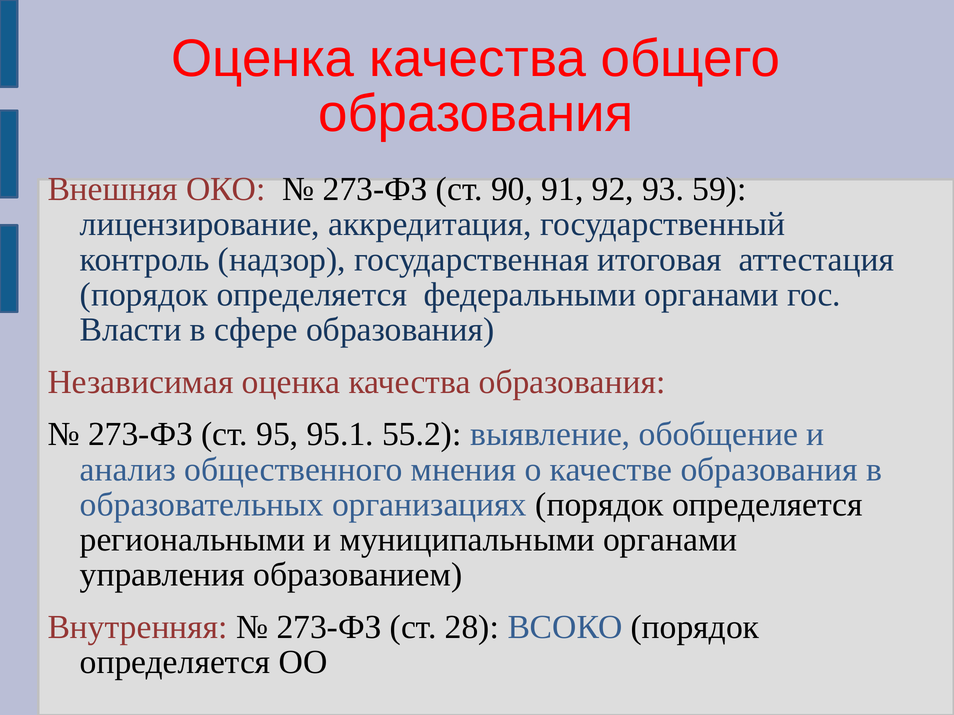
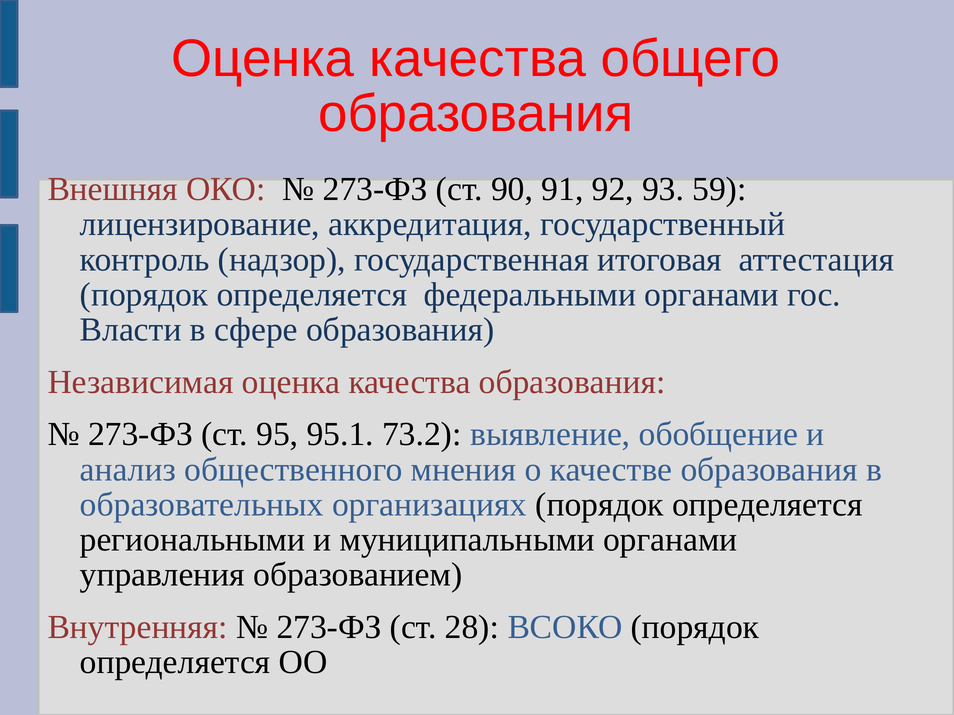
55.2: 55.2 -> 73.2
